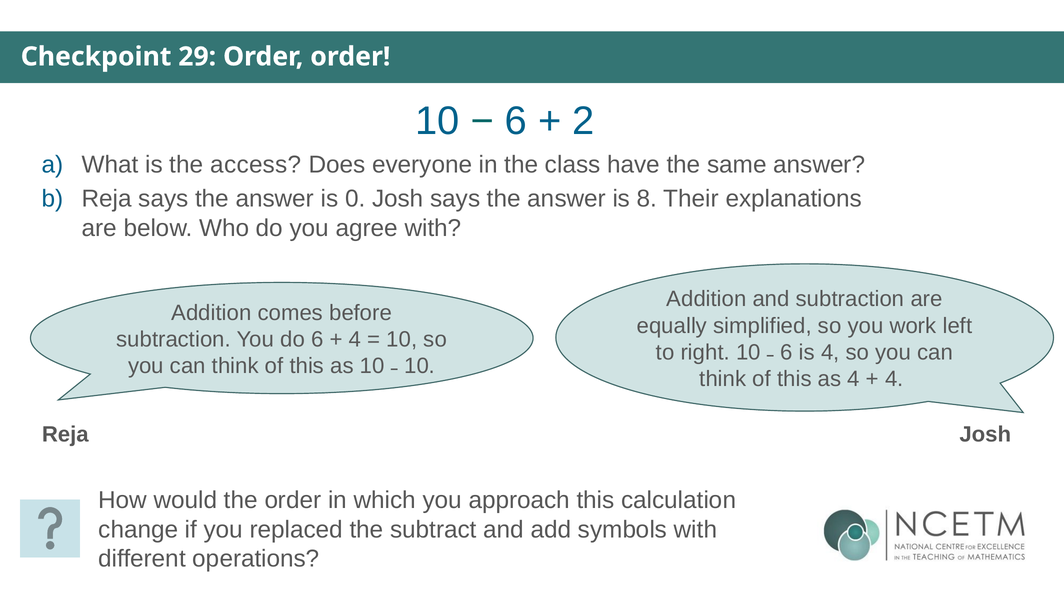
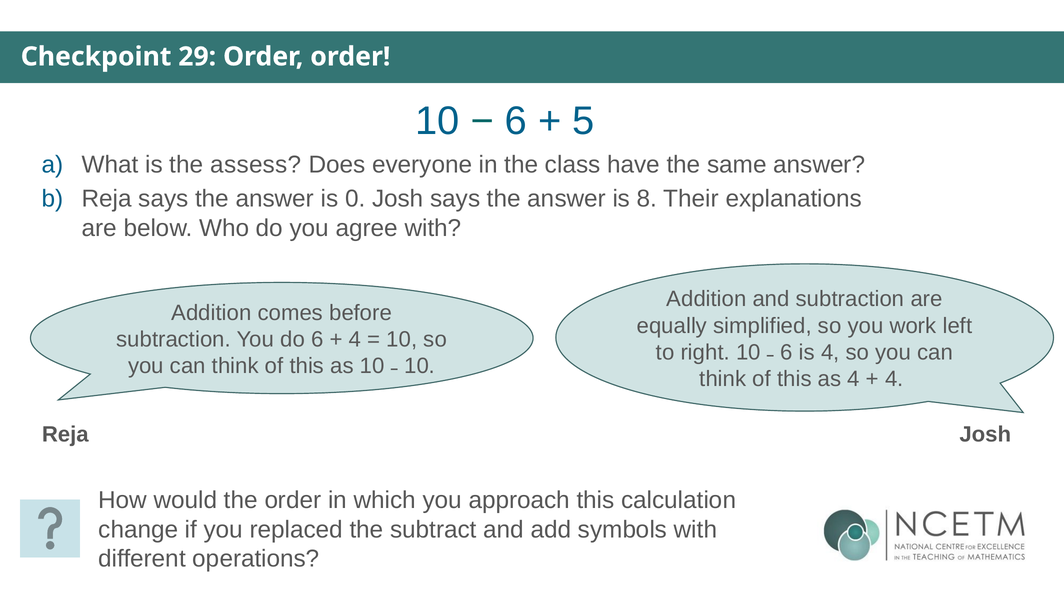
2: 2 -> 5
access: access -> assess
